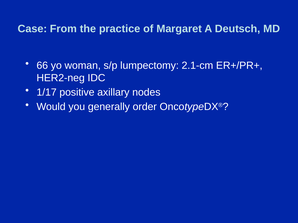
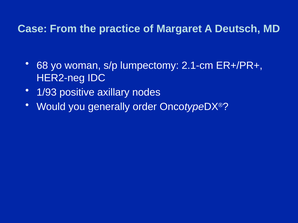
66: 66 -> 68
1/17: 1/17 -> 1/93
